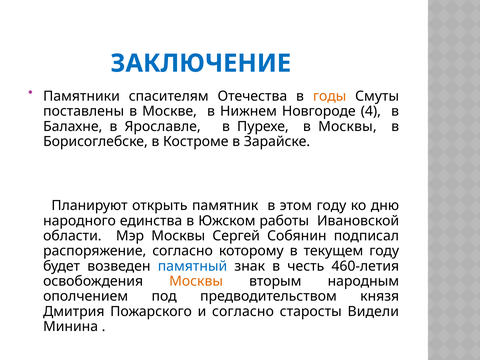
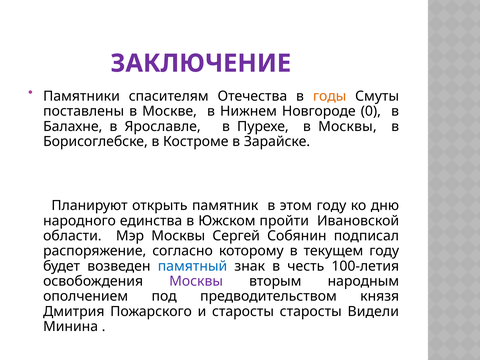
ЗАКЛЮЧЕНИЕ colour: blue -> purple
4: 4 -> 0
работы: работы -> пройти
460-летия: 460-летия -> 100-летия
Москвы at (196, 281) colour: orange -> purple
и согласно: согласно -> старосты
